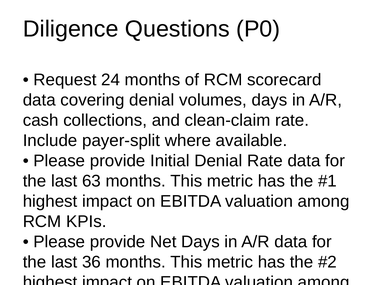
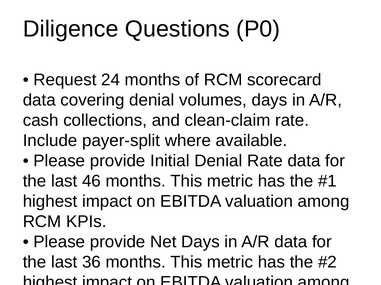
63: 63 -> 46
